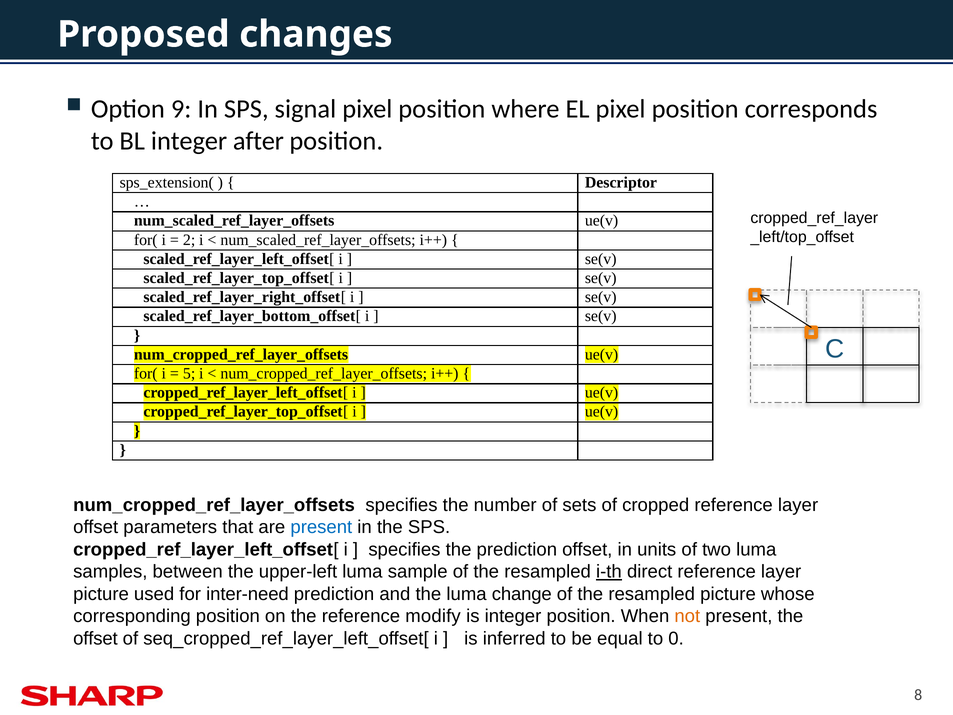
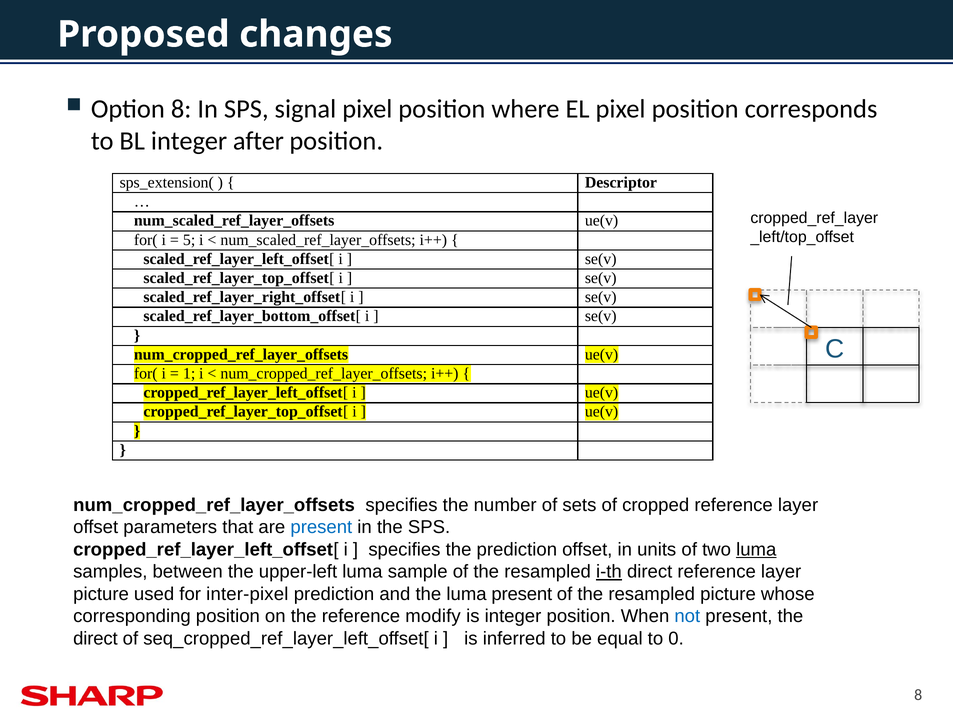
Option 9: 9 -> 8
2: 2 -> 5
5: 5 -> 1
luma at (756, 549) underline: none -> present
inter-need: inter-need -> inter-pixel
luma change: change -> present
not colour: orange -> blue
offset at (95, 638): offset -> direct
